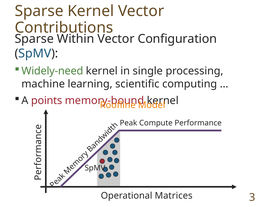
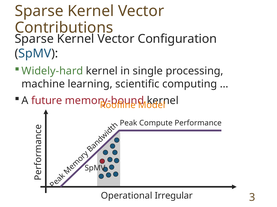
Within at (76, 39): Within -> Kernel
Widely-need: Widely-need -> Widely-hard
points: points -> future
Matrices: Matrices -> Irregular
